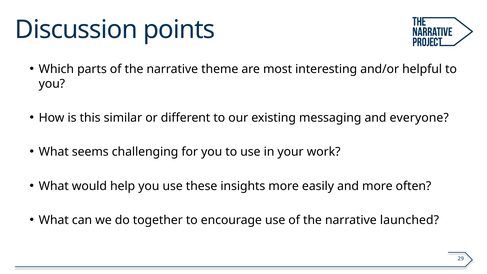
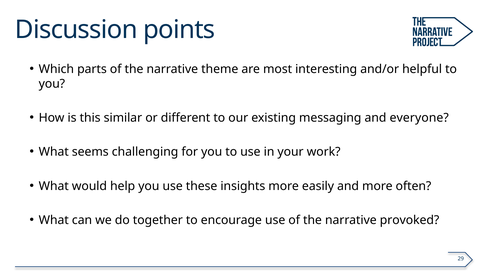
launched: launched -> provoked
